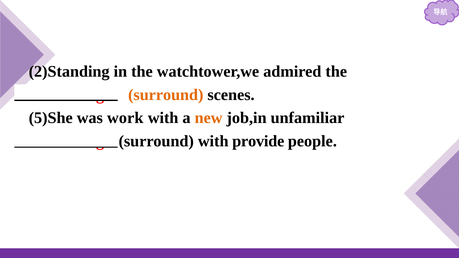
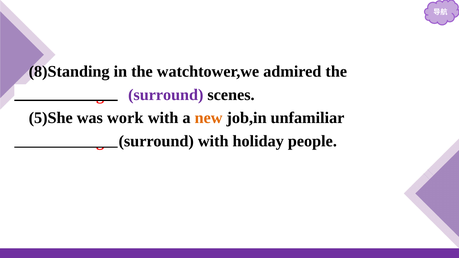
2)Standing: 2)Standing -> 8)Standing
surround at (166, 95) colour: orange -> purple
provide: provide -> holiday
